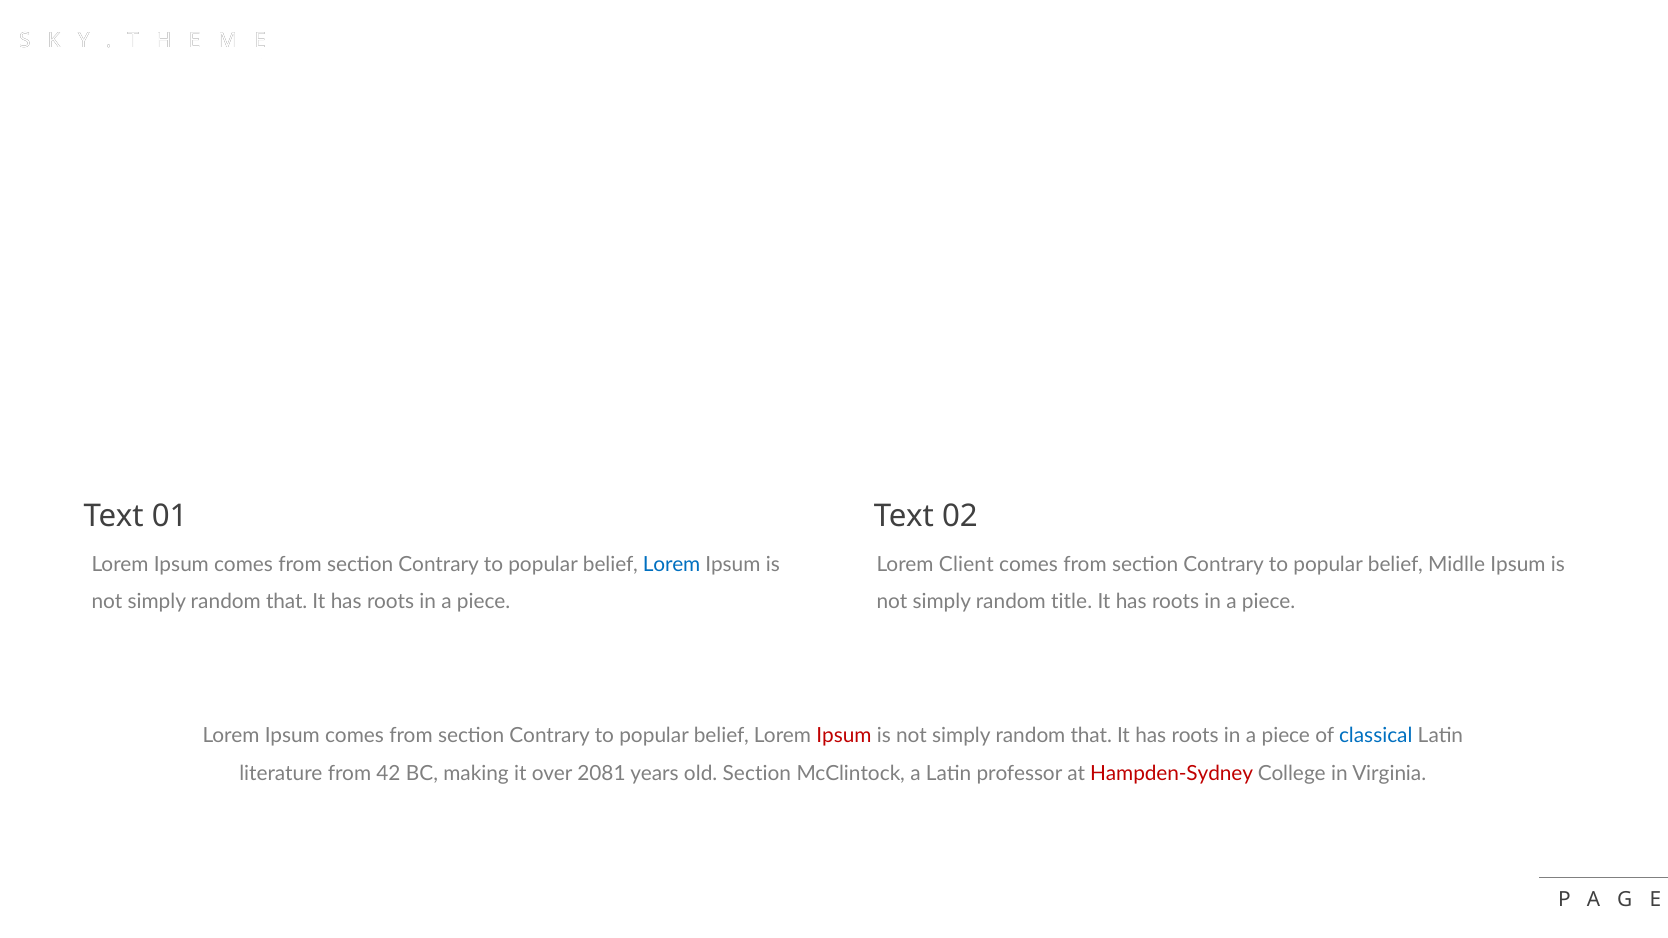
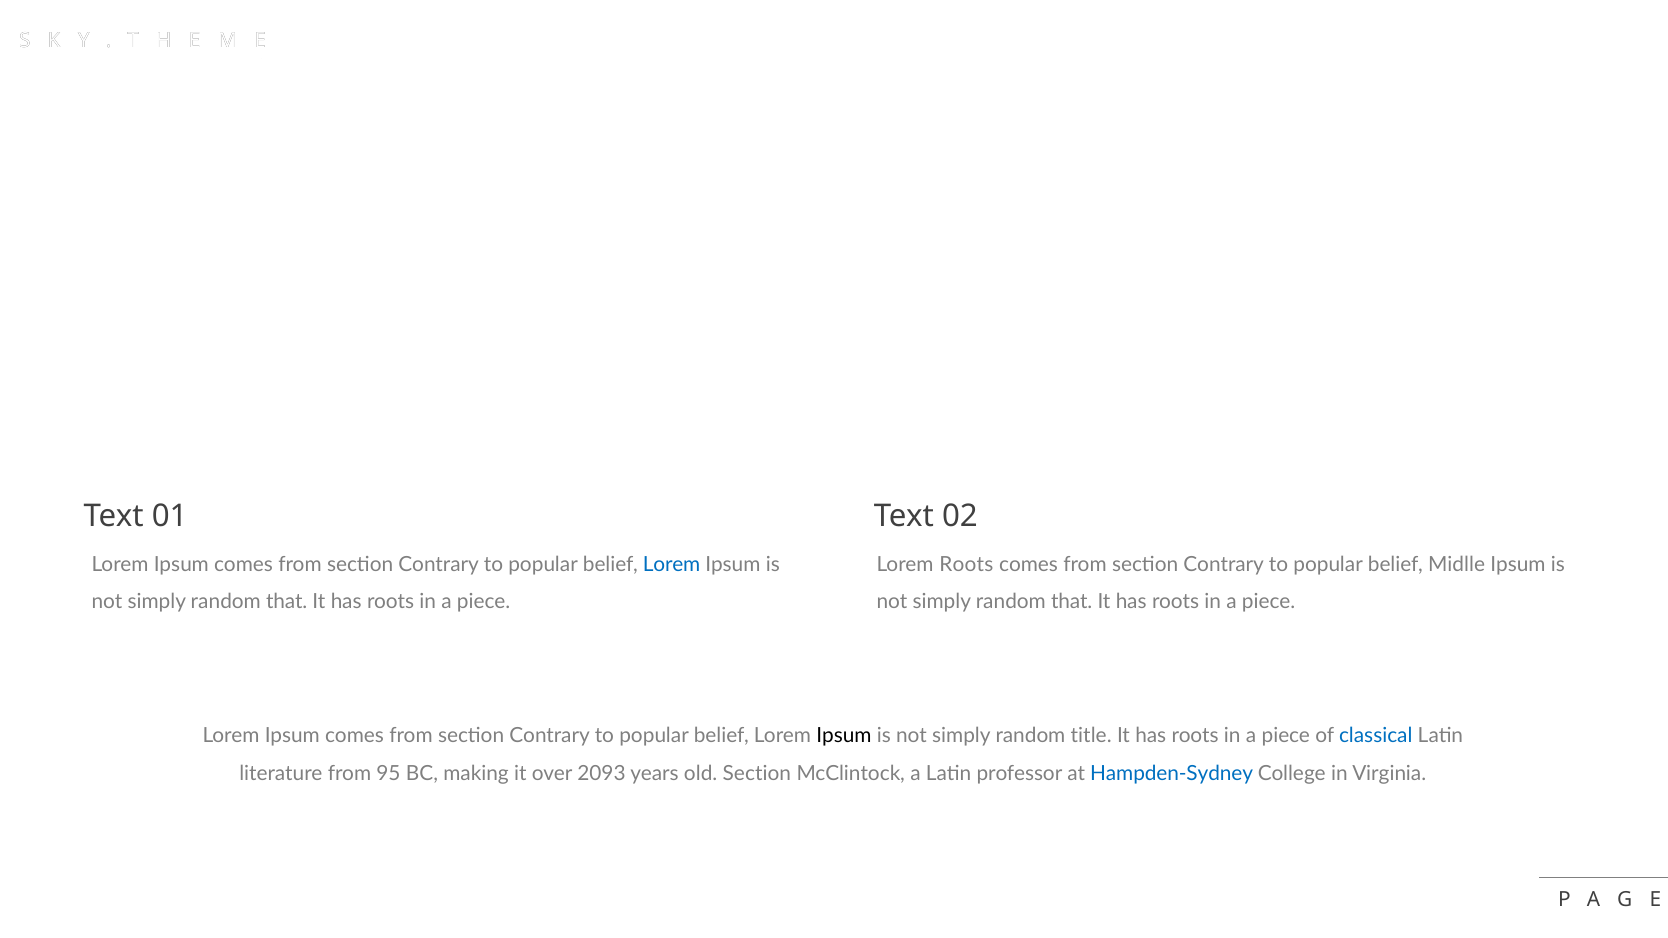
Lorem Client: Client -> Roots
title at (1072, 602): title -> that
Ipsum at (844, 736) colour: red -> black
that at (1091, 736): that -> title
42: 42 -> 95
2081: 2081 -> 2093
Hampden-Sydney colour: red -> blue
